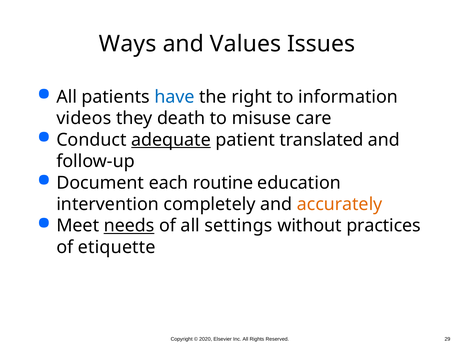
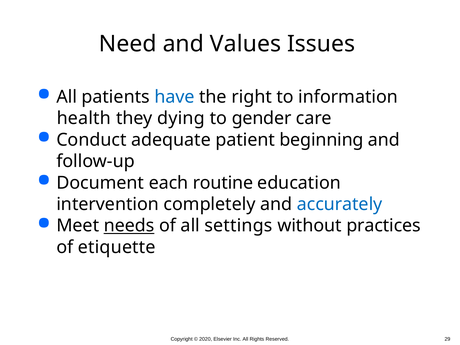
Ways: Ways -> Need
videos: videos -> health
death: death -> dying
misuse: misuse -> gender
adequate underline: present -> none
translated: translated -> beginning
accurately colour: orange -> blue
